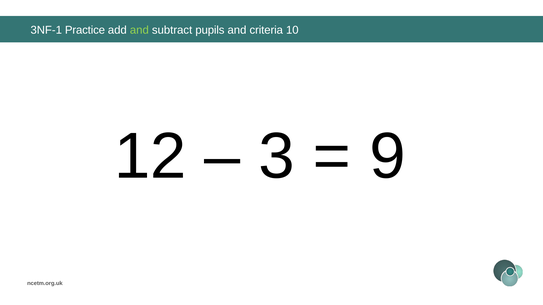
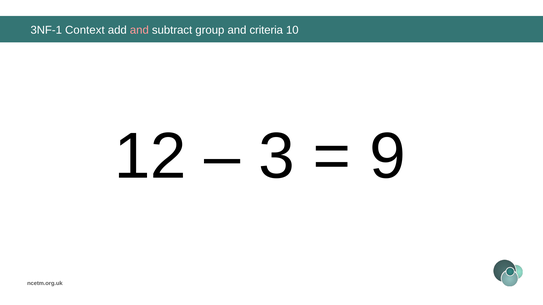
Practice: Practice -> Context
and at (139, 30) colour: light green -> pink
pupils: pupils -> group
